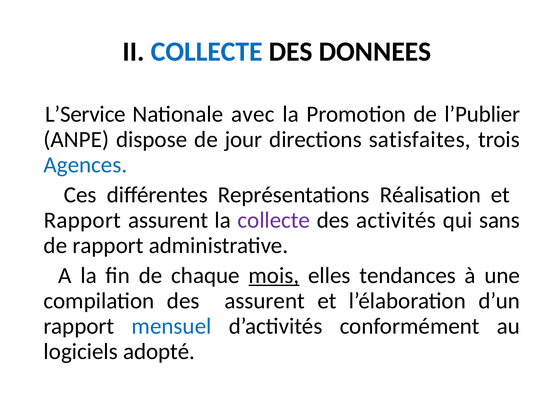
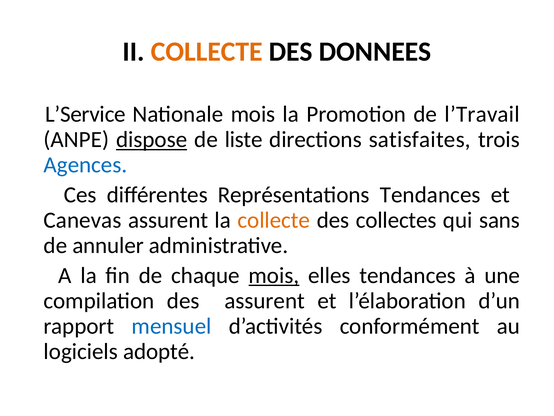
COLLECTE at (207, 52) colour: blue -> orange
Nationale avec: avec -> mois
l’Publier: l’Publier -> l’Travail
dispose underline: none -> present
jour: jour -> liste
Représentations Réalisation: Réalisation -> Tendances
Rapport at (82, 220): Rapport -> Canevas
collecte at (274, 220) colour: purple -> orange
activités: activités -> collectes
de rapport: rapport -> annuler
